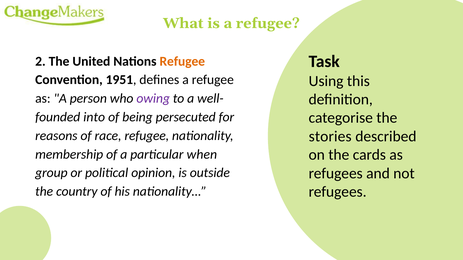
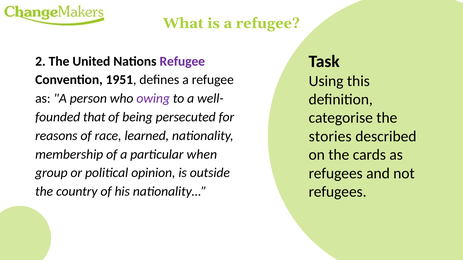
Refugee at (182, 61) colour: orange -> purple
into: into -> that
race refugee: refugee -> learned
